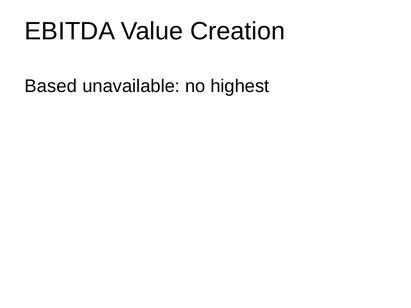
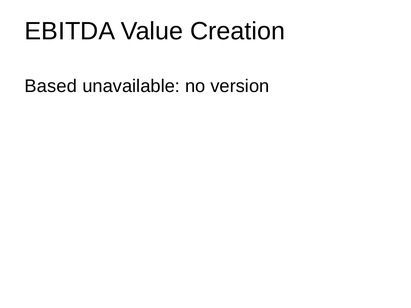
highest: highest -> version
